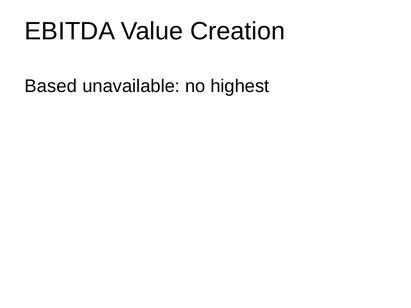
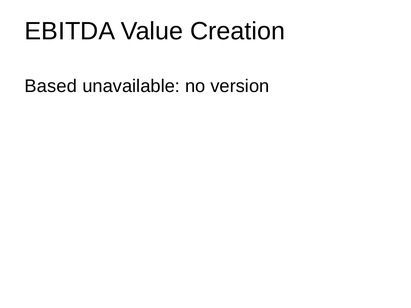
highest: highest -> version
